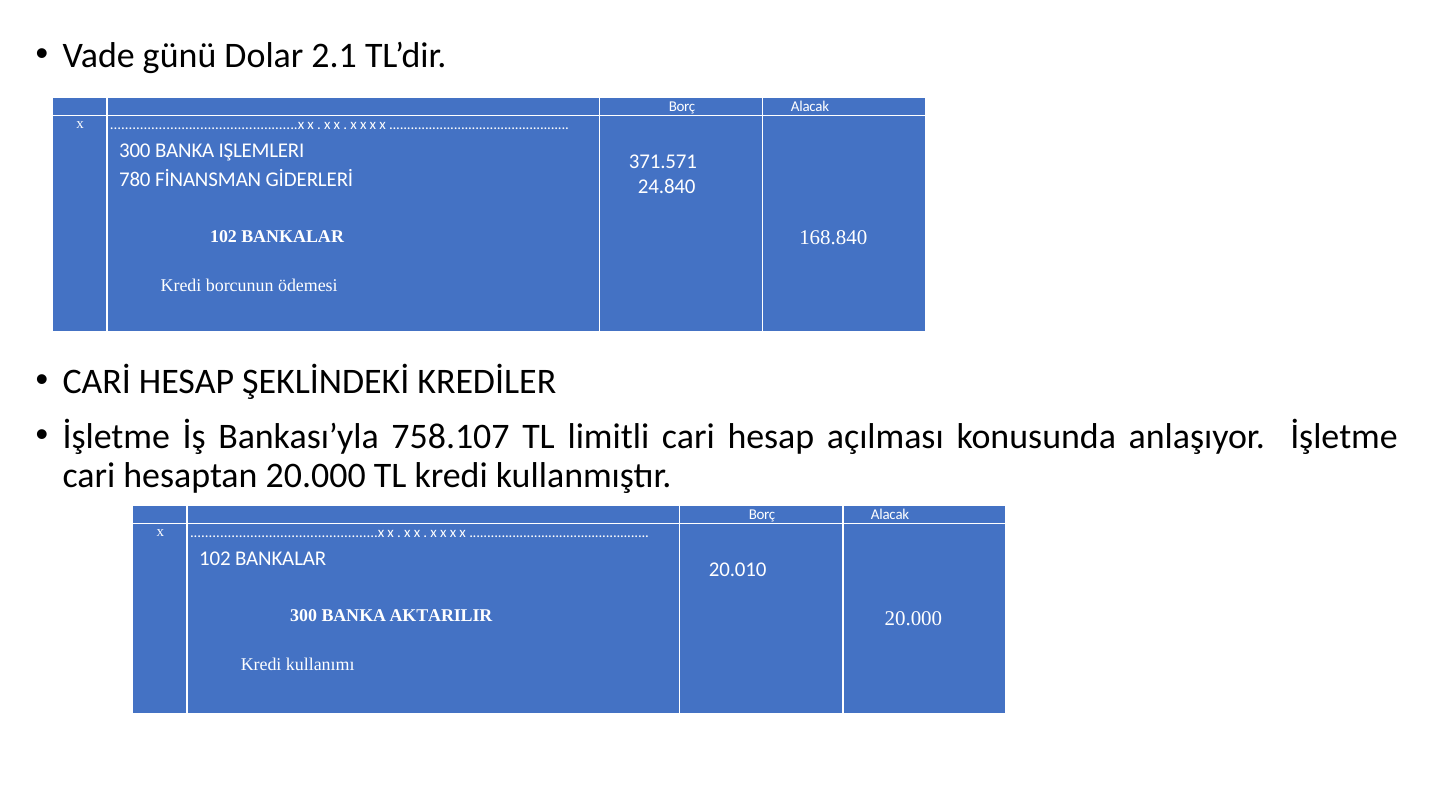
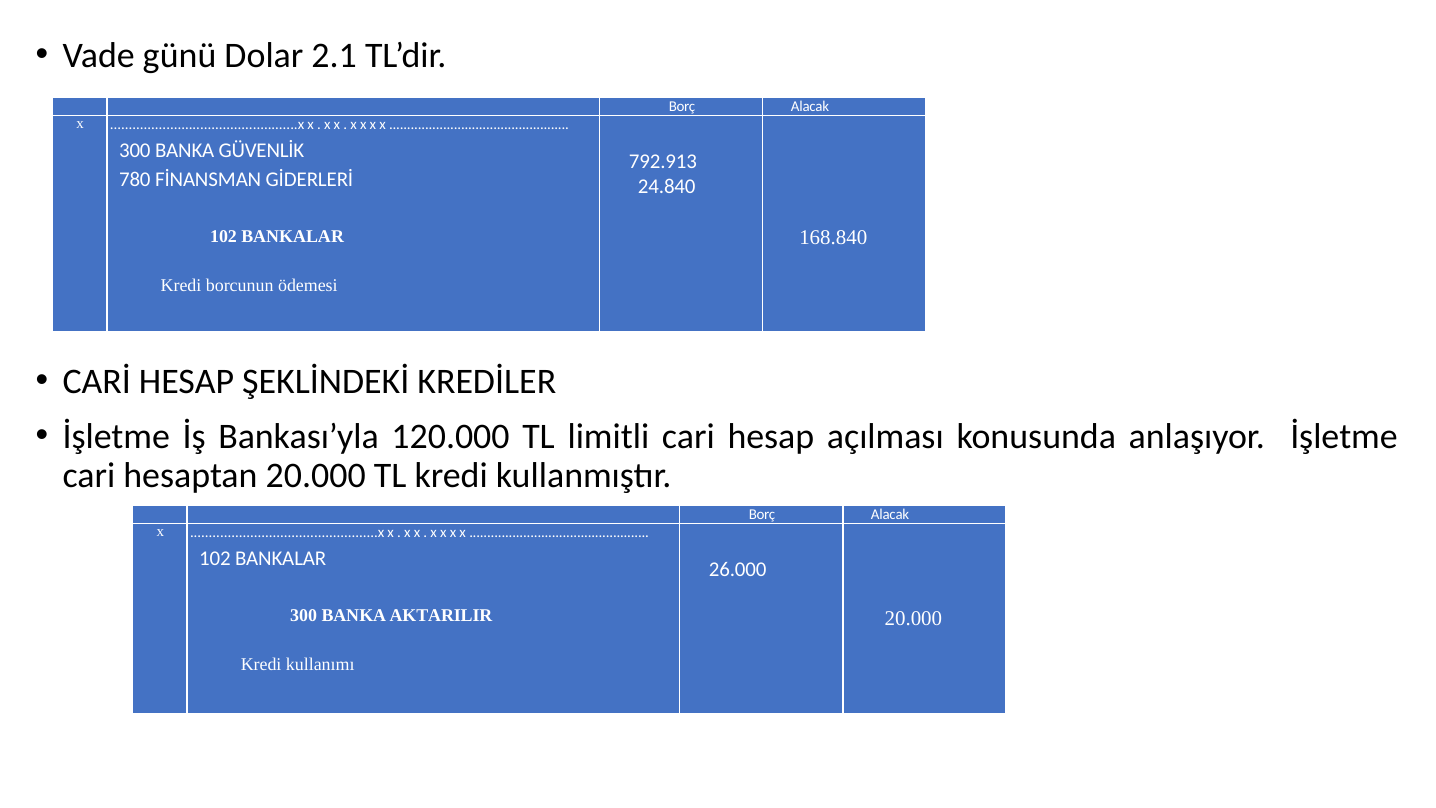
IŞLEMLERI: IŞLEMLERI -> GÜVENLİK
371.571: 371.571 -> 792.913
758.107: 758.107 -> 120.000
20.010: 20.010 -> 26.000
